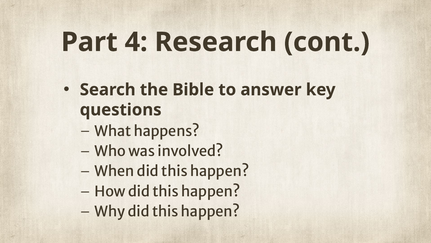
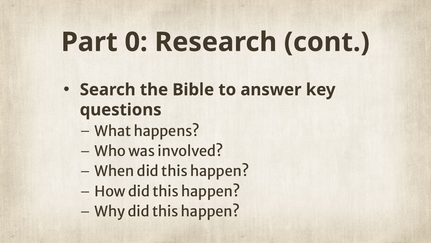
4: 4 -> 0
